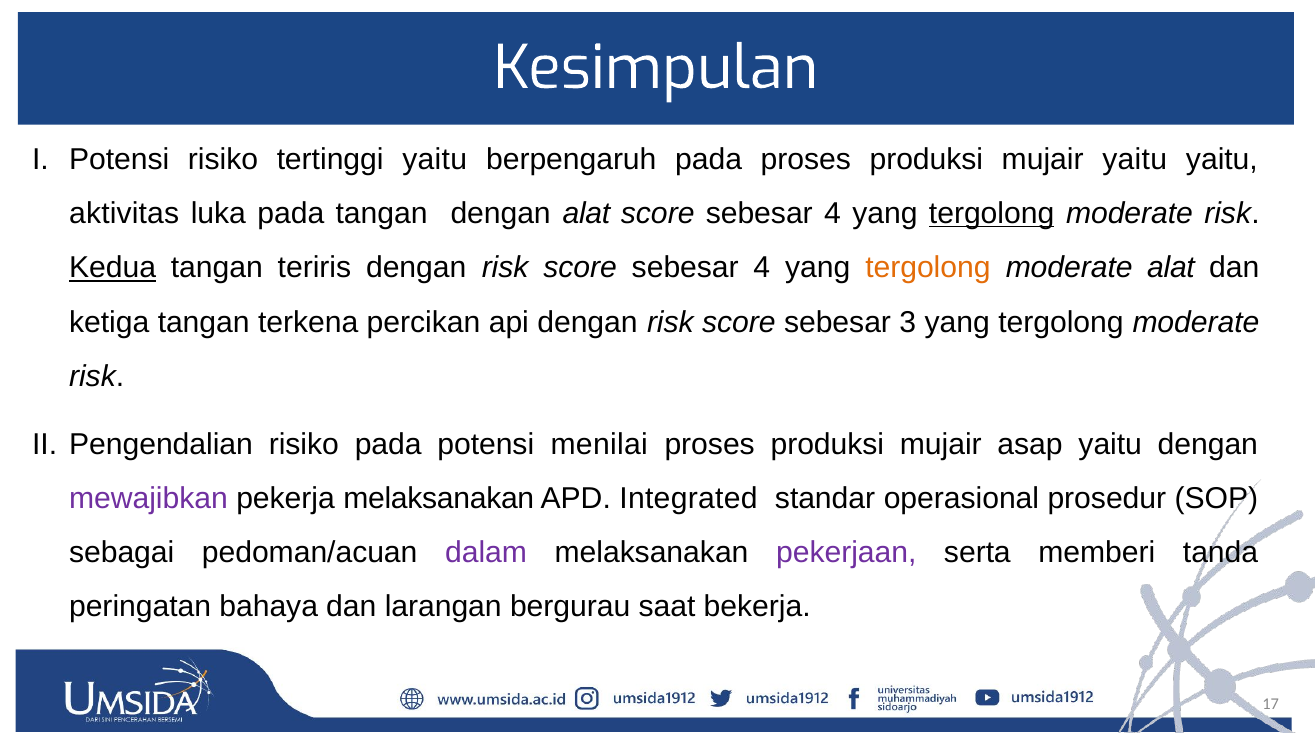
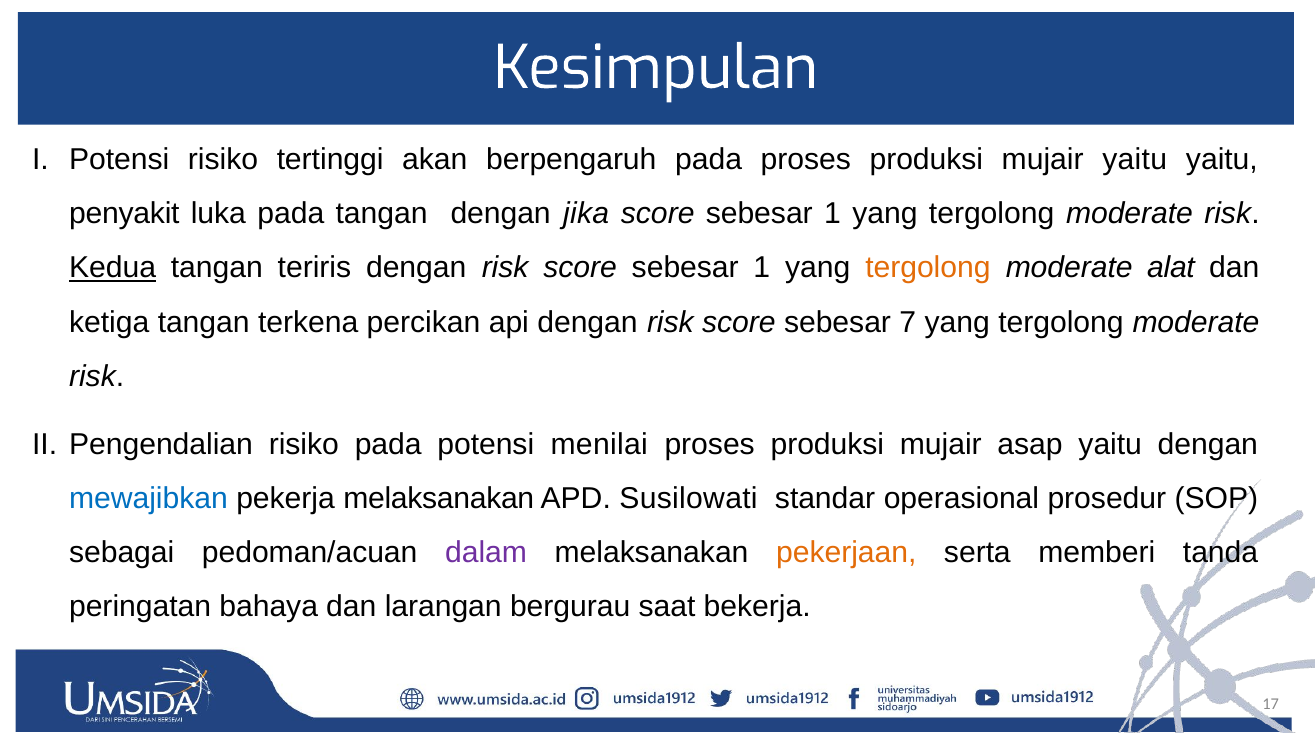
tertinggi yaitu: yaitu -> akan
aktivitas: aktivitas -> penyakit
dengan alat: alat -> jika
4 at (832, 214): 4 -> 1
tergolong at (992, 214) underline: present -> none
risk score sebesar 4: 4 -> 1
3: 3 -> 7
mewajibkan colour: purple -> blue
Integrated: Integrated -> Susilowati
pekerjaan colour: purple -> orange
